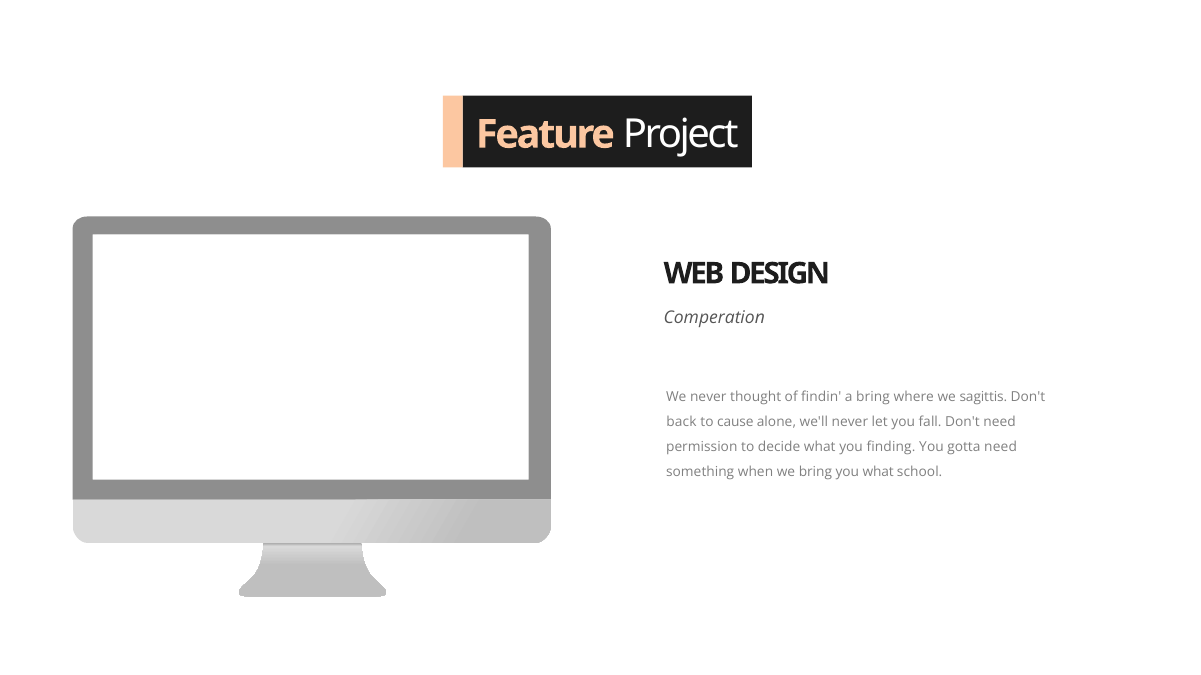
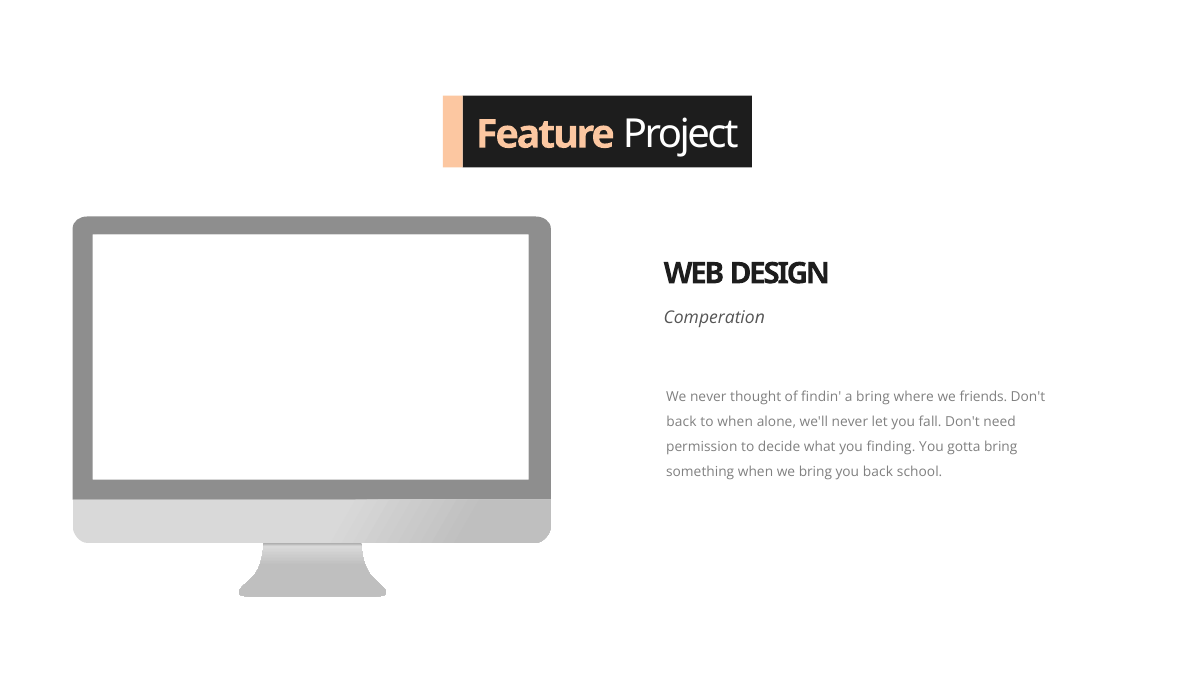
sagittis: sagittis -> friends
to cause: cause -> when
gotta need: need -> bring
you what: what -> back
